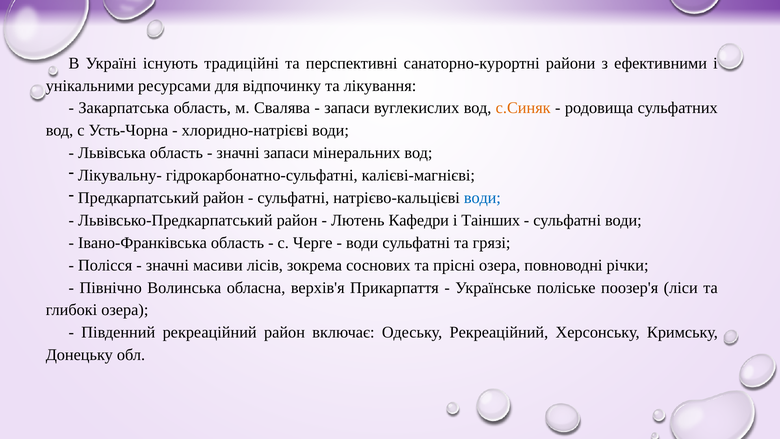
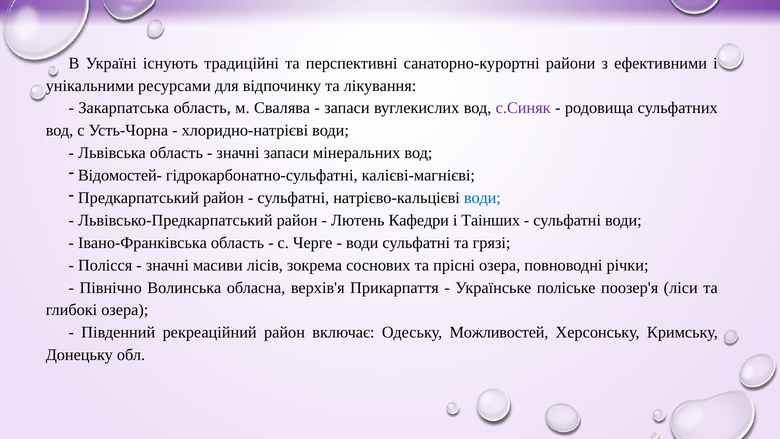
с.Синяк colour: orange -> purple
Лікувальну-: Лікувальну- -> Відомостей-
Одеську Рекреаційний: Рекреаційний -> Можливостей
